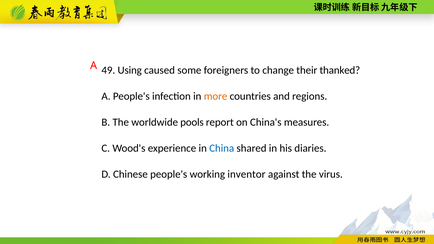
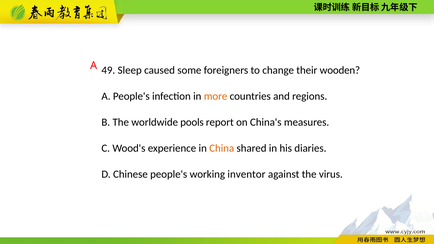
Using: Using -> Sleep
thanked: thanked -> wooden
China colour: blue -> orange
